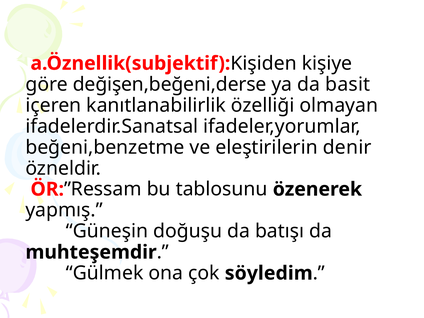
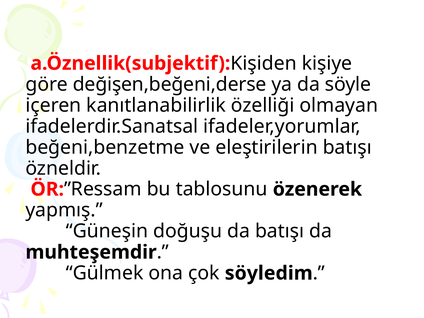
basit: basit -> söyle
eleştirilerin denir: denir -> batışı
